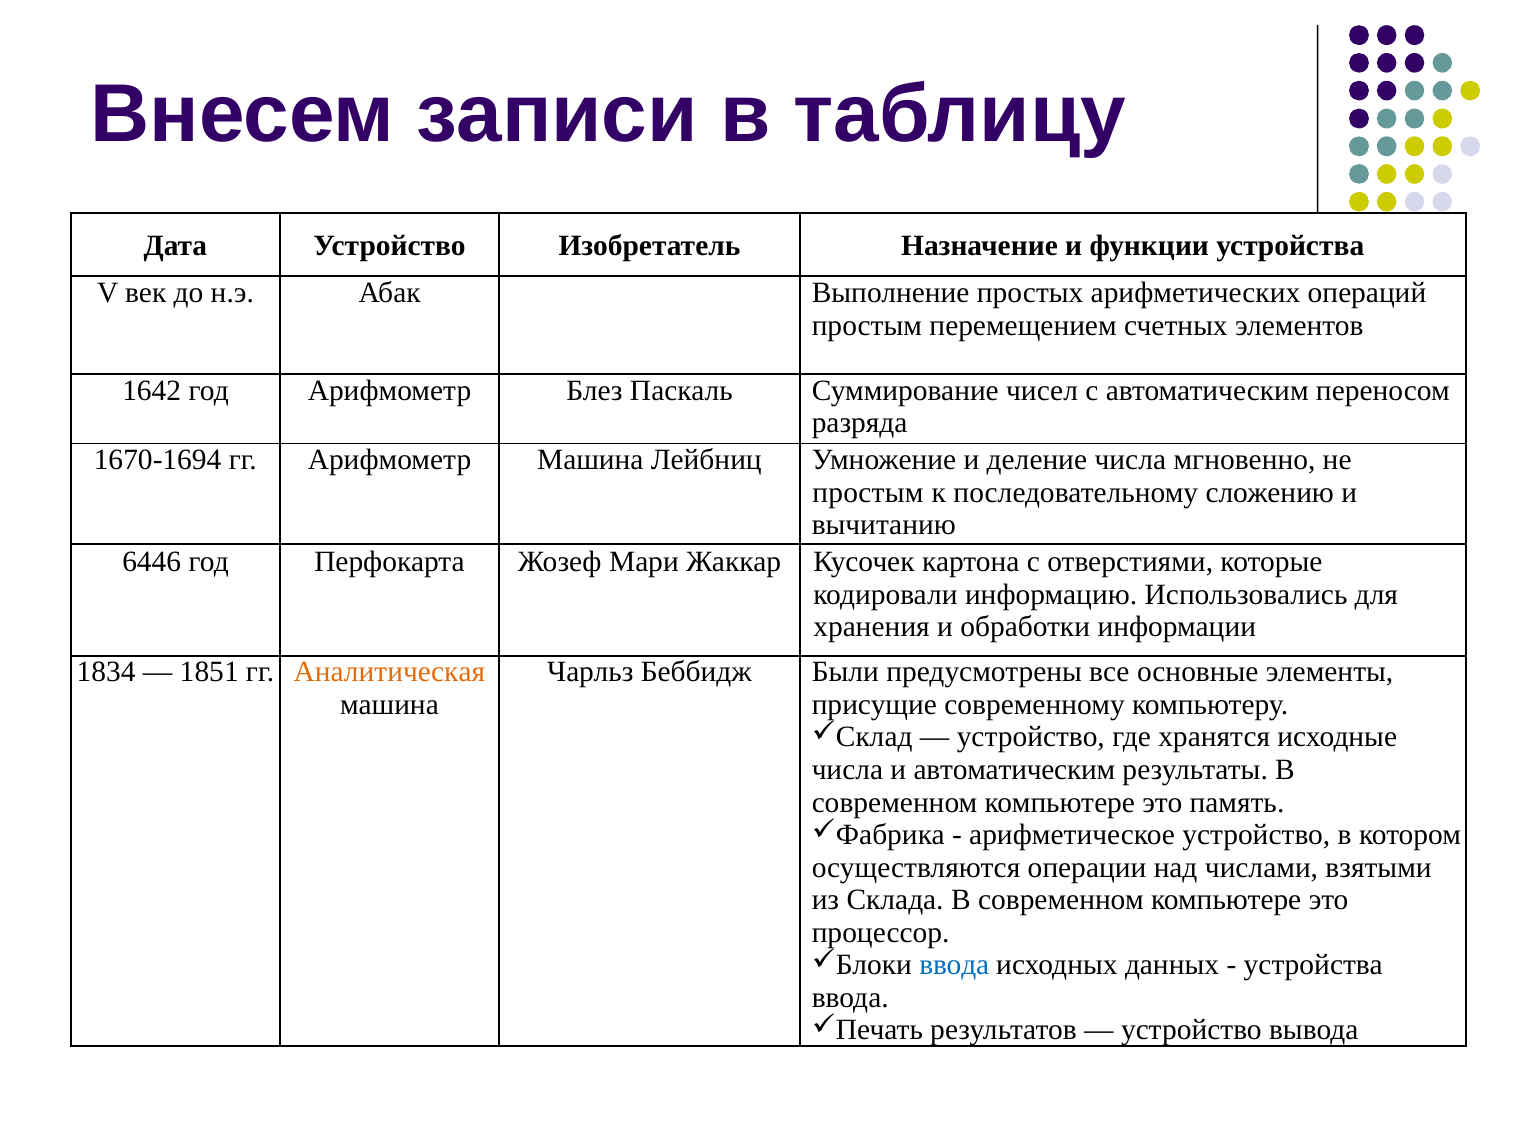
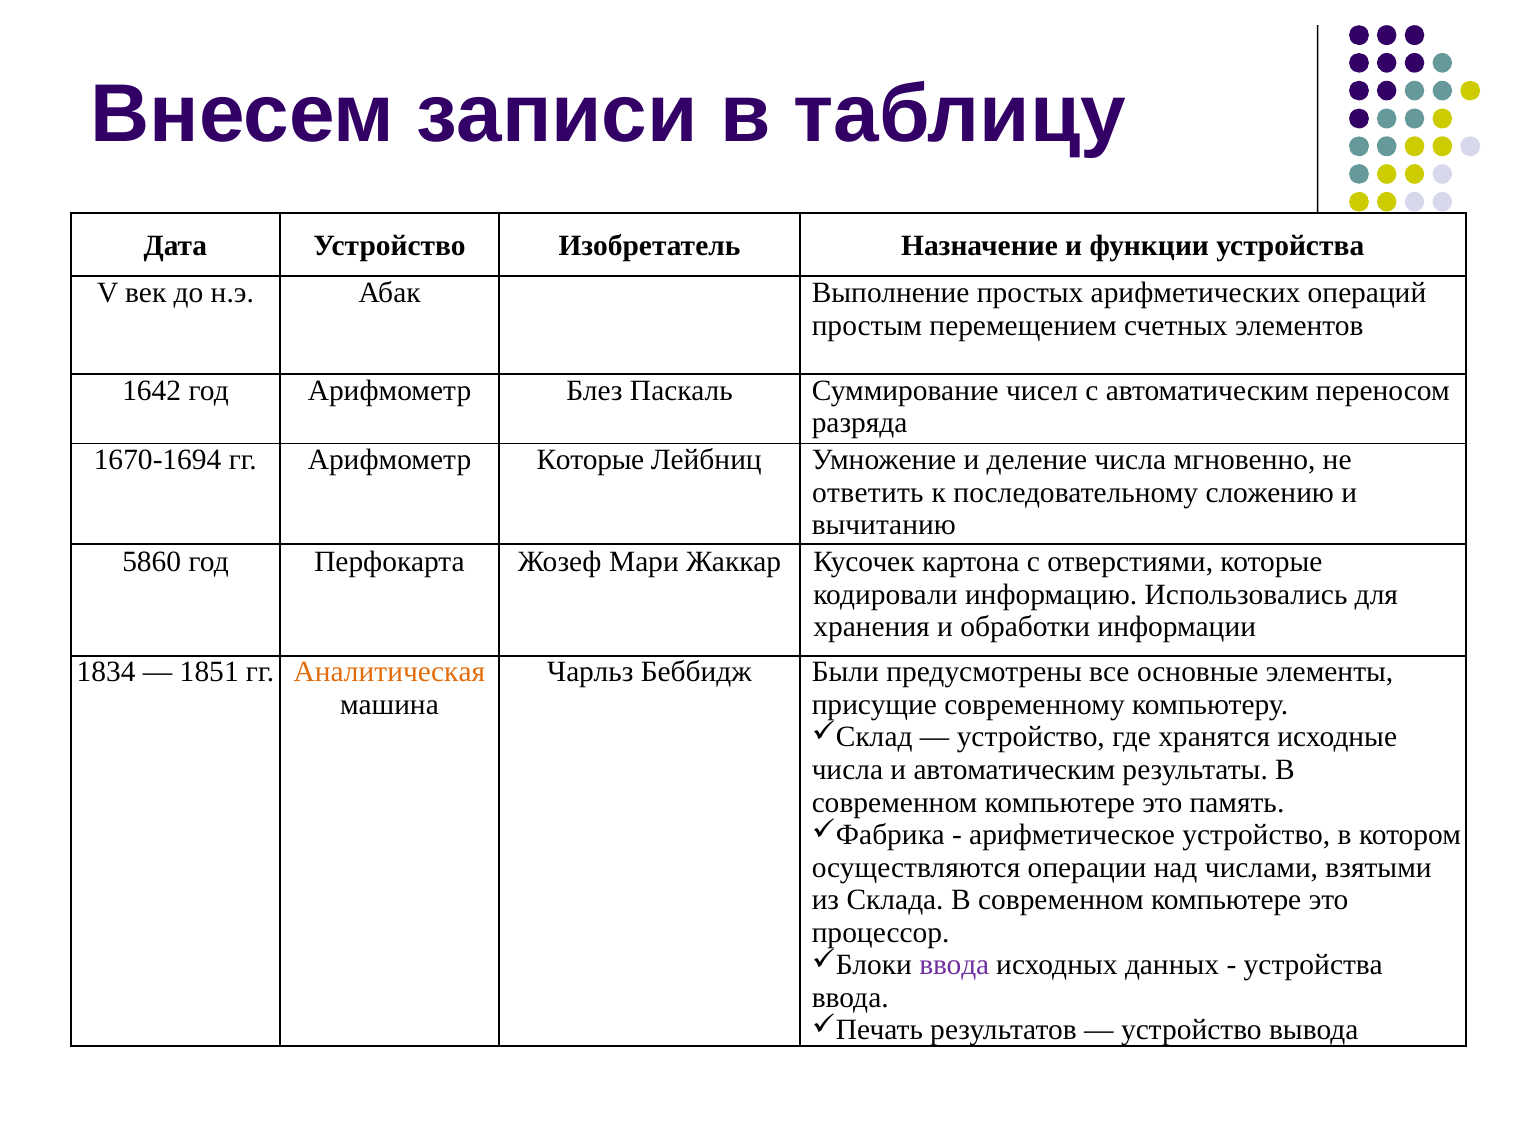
Арифмометр Машина: Машина -> Которые
простым at (868, 492): простым -> ответить
6446: 6446 -> 5860
ввода at (954, 965) colour: blue -> purple
